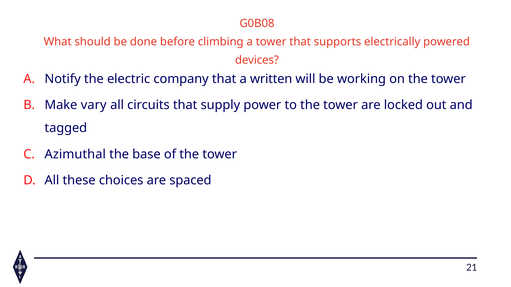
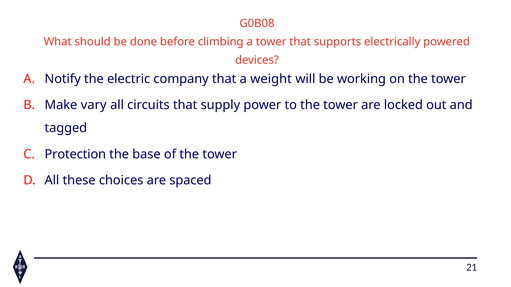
written: written -> weight
Azimuthal: Azimuthal -> Protection
